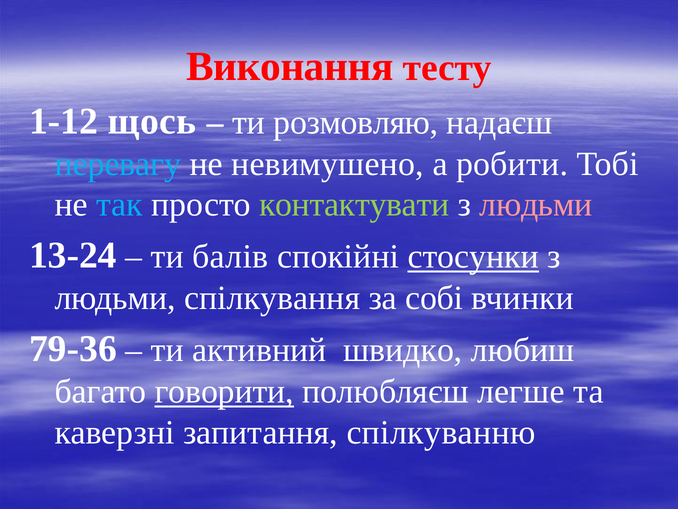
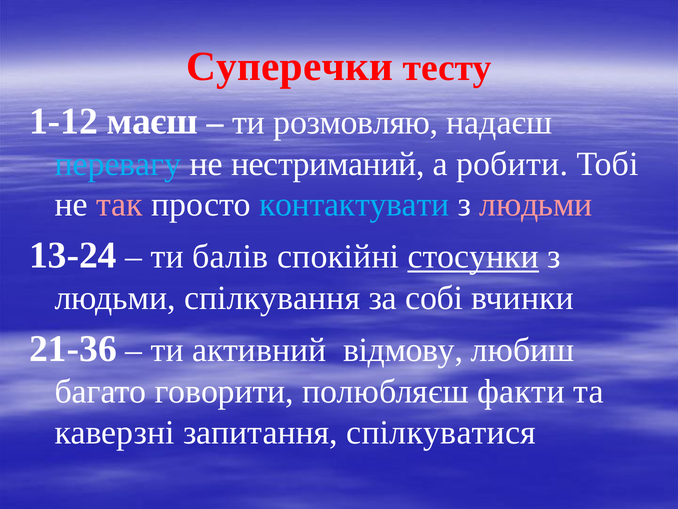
Виконання: Виконання -> Суперечки
щось: щось -> маєш
невимушено: невимушено -> нестриманий
так colour: light blue -> pink
контактувати colour: light green -> light blue
79-36: 79-36 -> 21-36
швидко: швидко -> відмову
говорити underline: present -> none
легше: легше -> факти
спілкуванню: спілкуванню -> спілкуватися
